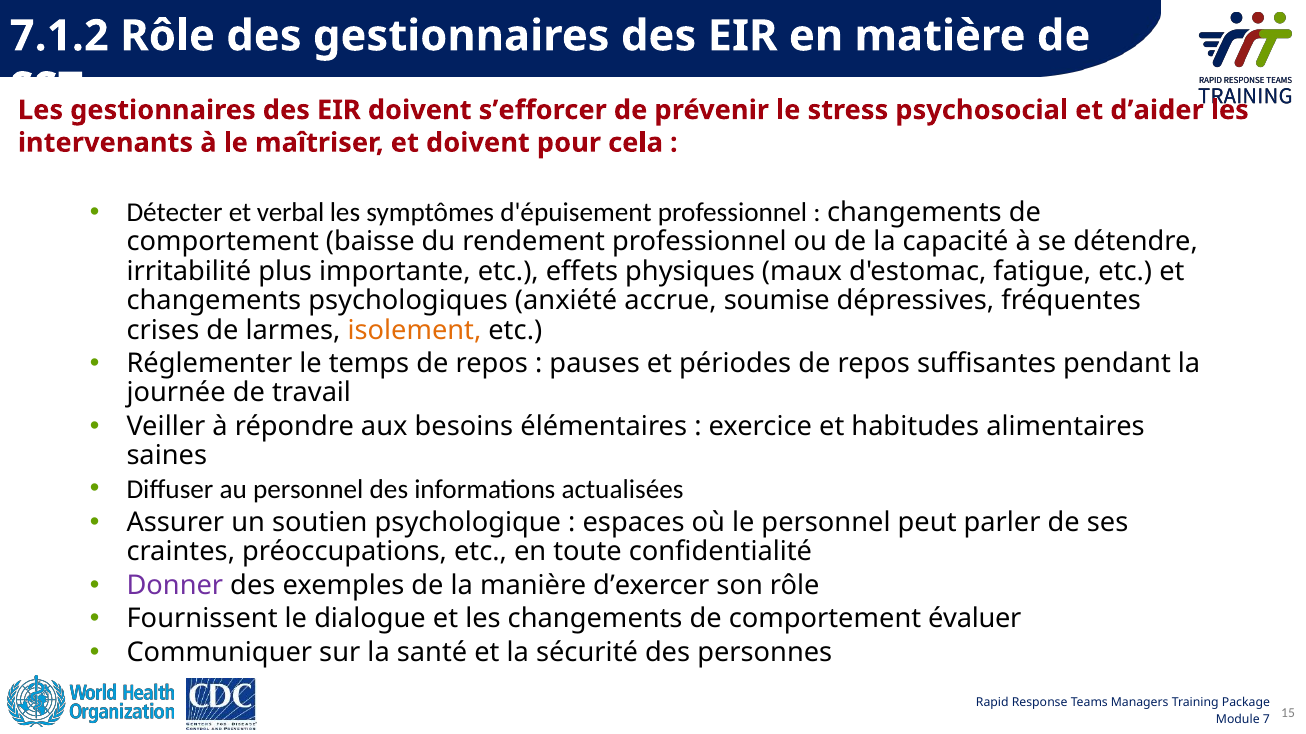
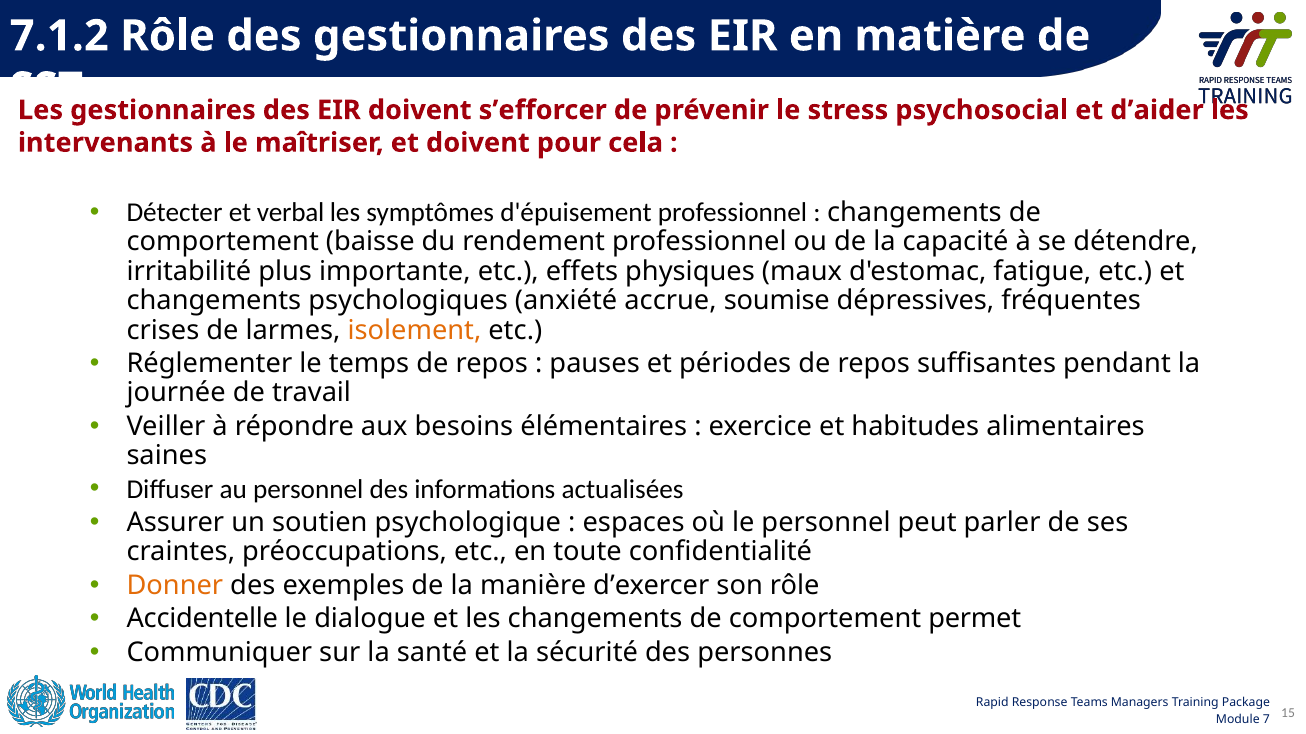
Donner colour: purple -> orange
Fournissent: Fournissent -> Accidentelle
évaluer: évaluer -> permet
